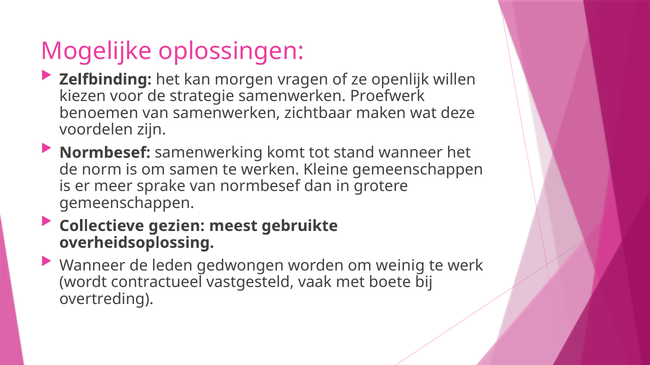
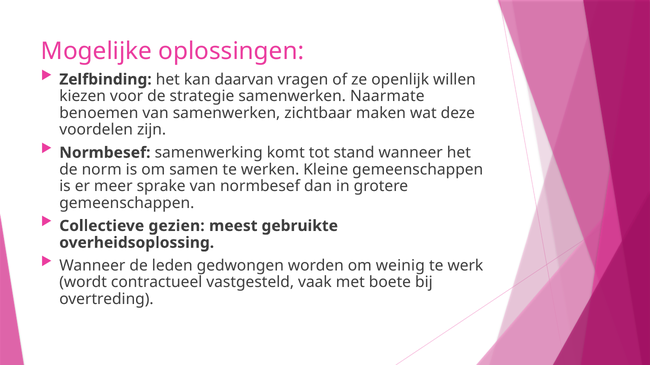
morgen: morgen -> daarvan
Proefwerk: Proefwerk -> Naarmate
